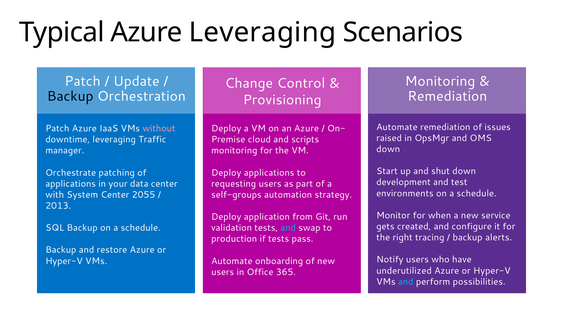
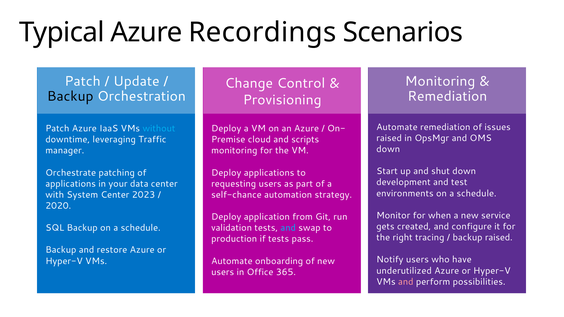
Azure Leveraging: Leveraging -> Recordings
without colour: pink -> light blue
2055: 2055 -> 2023
self-groups: self-groups -> self-chance
2013: 2013 -> 2020
backup alerts: alerts -> raised
and at (406, 282) colour: light blue -> pink
